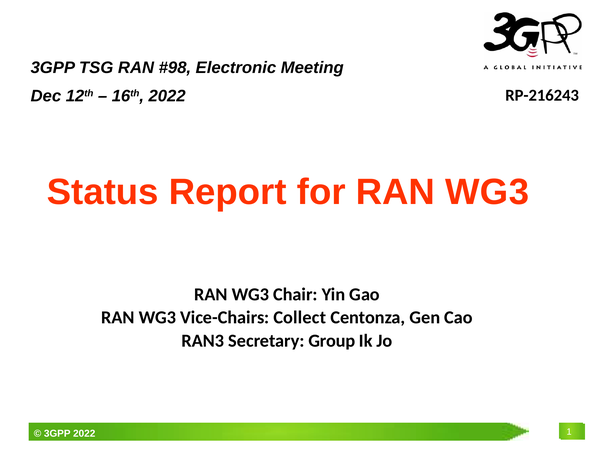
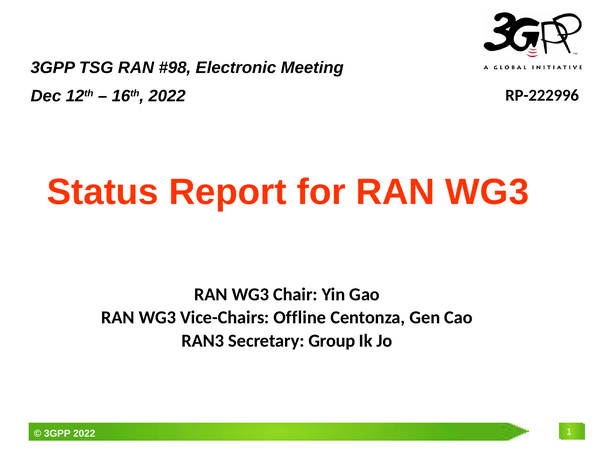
RP-216243: RP-216243 -> RP-222996
Collect: Collect -> Offline
